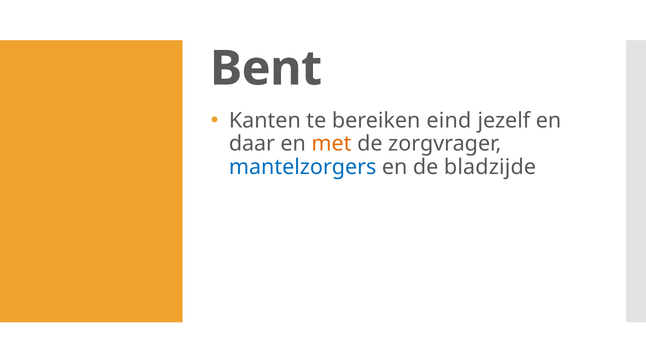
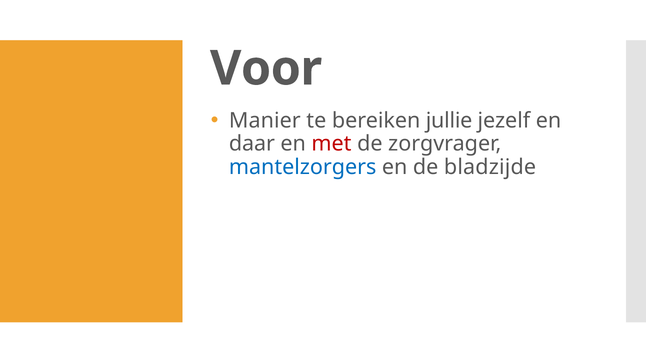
Bent: Bent -> Voor
Kanten: Kanten -> Manier
eind: eind -> jullie
met colour: orange -> red
